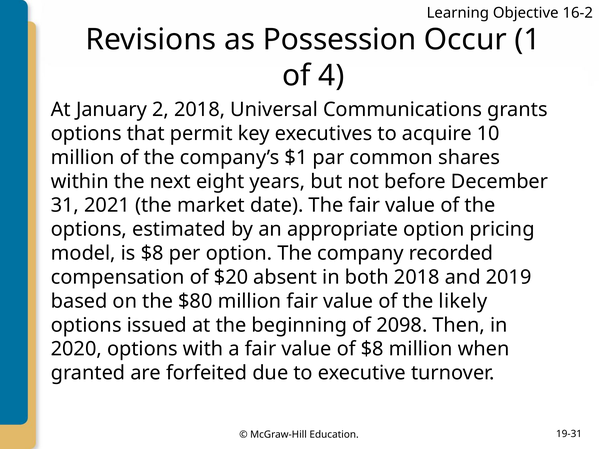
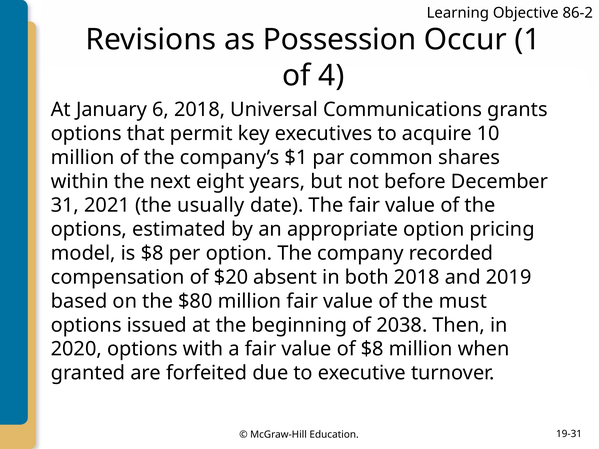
16-2: 16-2 -> 86-2
2: 2 -> 6
market: market -> usually
likely: likely -> must
2098: 2098 -> 2038
